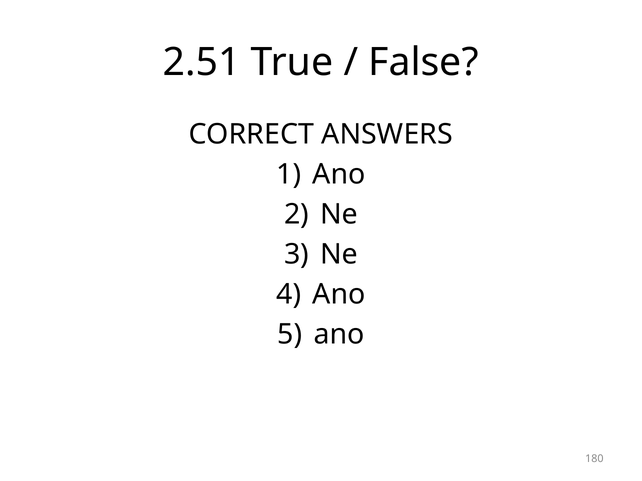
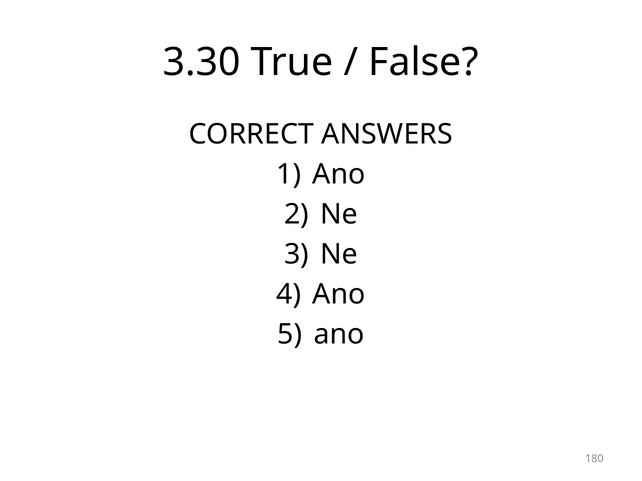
2.51: 2.51 -> 3.30
